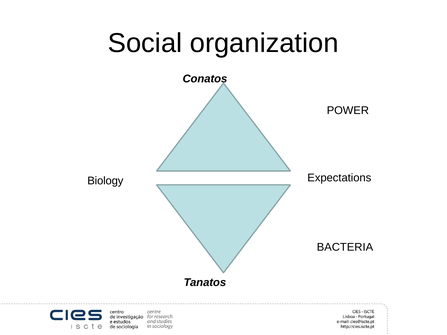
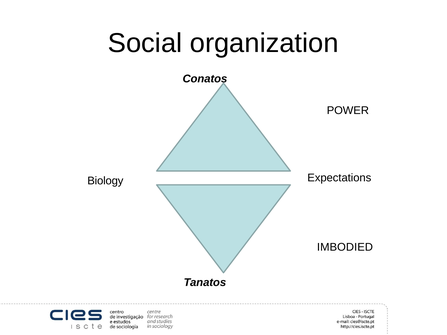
BACTERIA: BACTERIA -> IMBODIED
